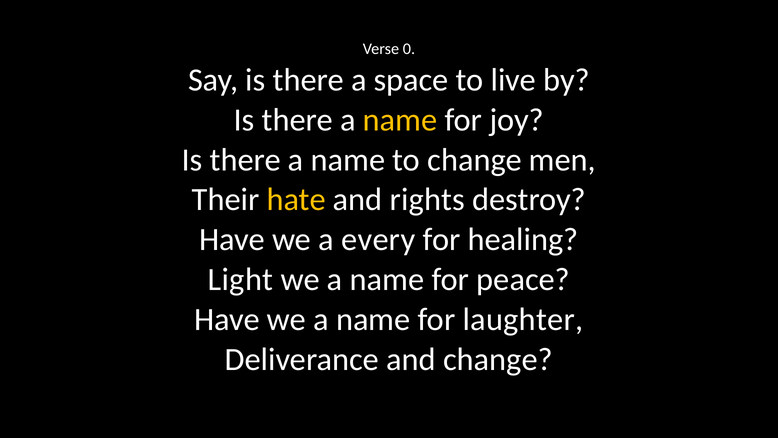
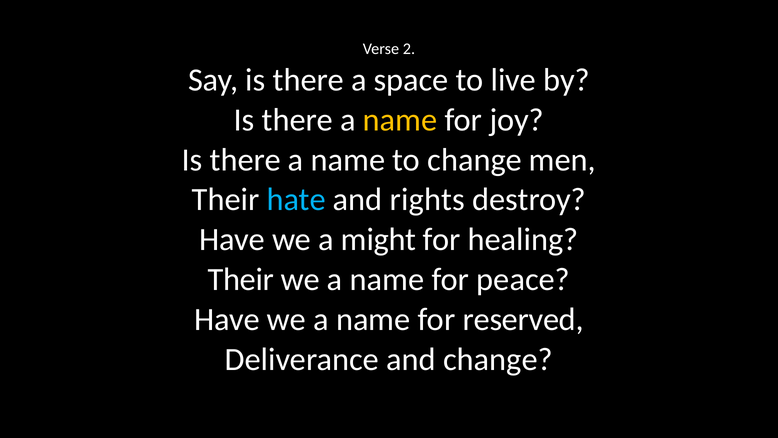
0: 0 -> 2
hate colour: yellow -> light blue
every: every -> might
Light at (241, 279): Light -> Their
laughter: laughter -> reserved
